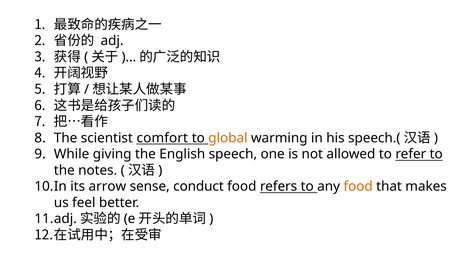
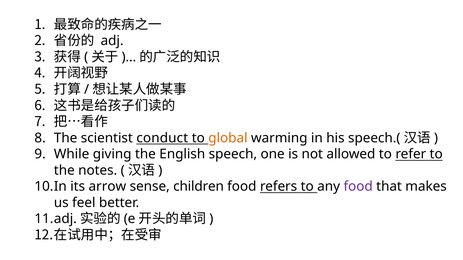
comfort: comfort -> conduct
conduct: conduct -> children
food at (358, 187) colour: orange -> purple
